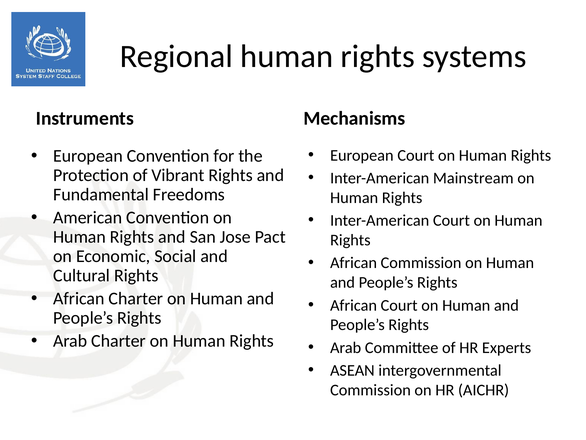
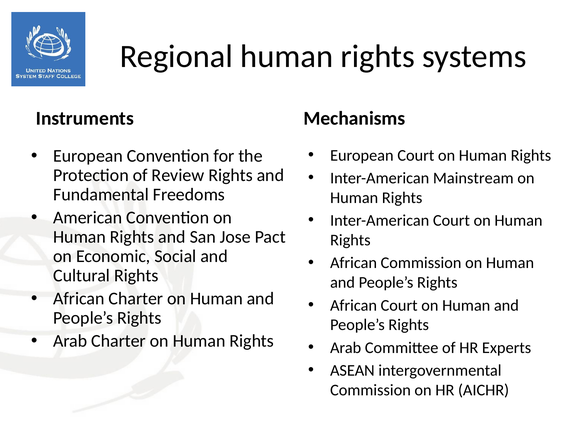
Vibrant: Vibrant -> Review
